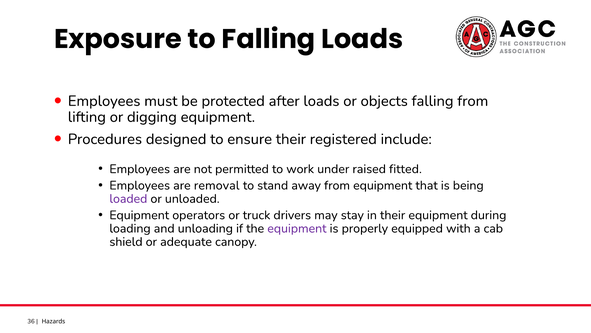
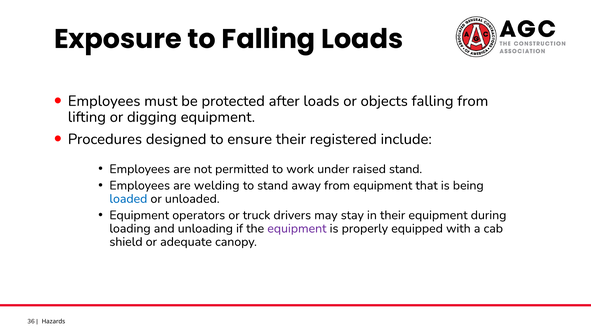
raised fitted: fitted -> stand
removal: removal -> welding
loaded colour: purple -> blue
